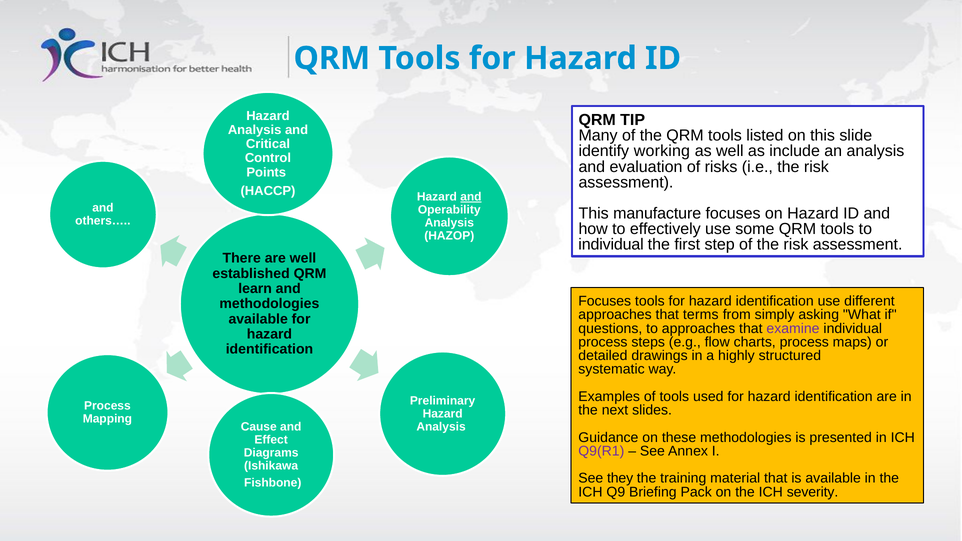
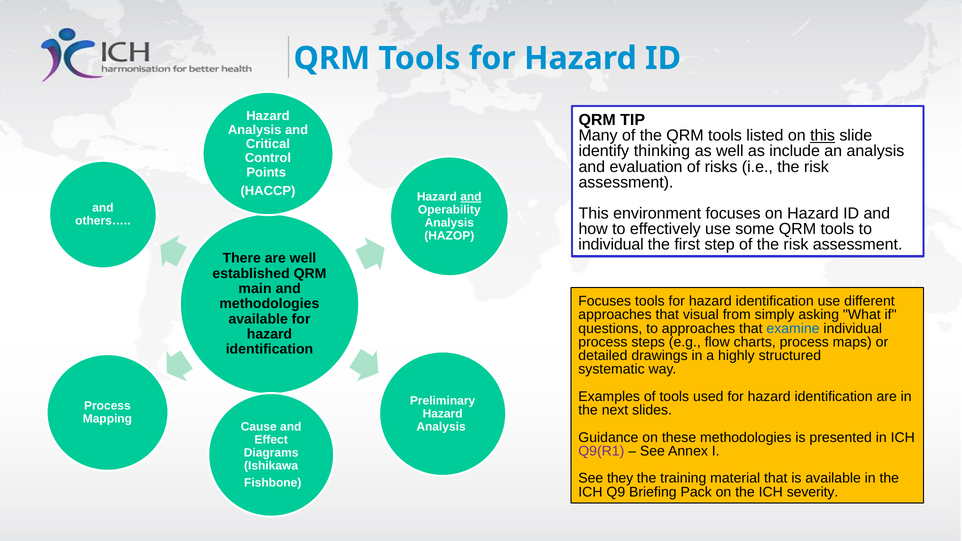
this at (823, 136) underline: none -> present
working: working -> thinking
manufacture: manufacture -> environment
learn: learn -> main
terms: terms -> visual
examine colour: purple -> blue
